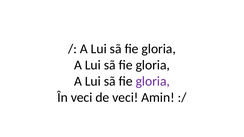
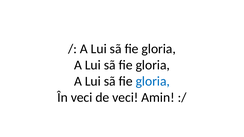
gloria at (153, 81) colour: purple -> blue
